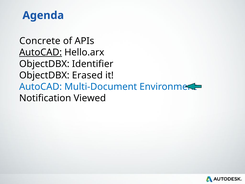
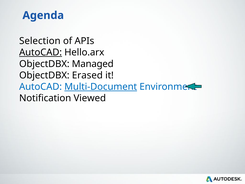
Concrete: Concrete -> Selection
Identifier: Identifier -> Managed
Multi-Document underline: none -> present
